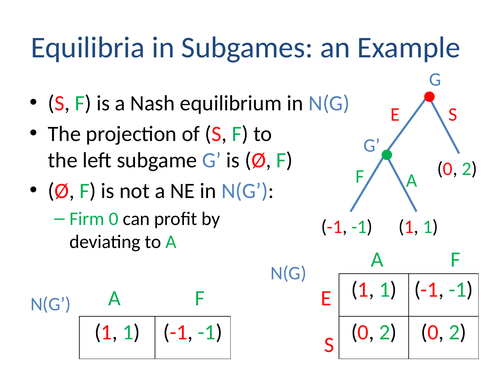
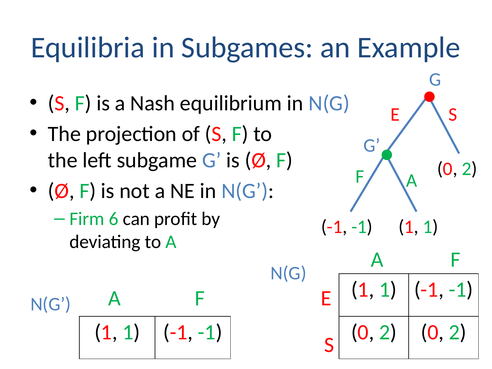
Firm 0: 0 -> 6
